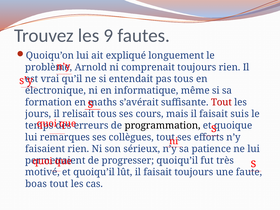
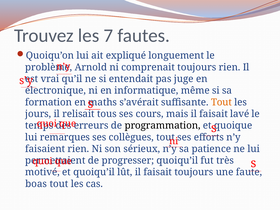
9: 9 -> 7
pas tous: tous -> juge
Tout at (221, 102) colour: red -> orange
suis: suis -> lavé
